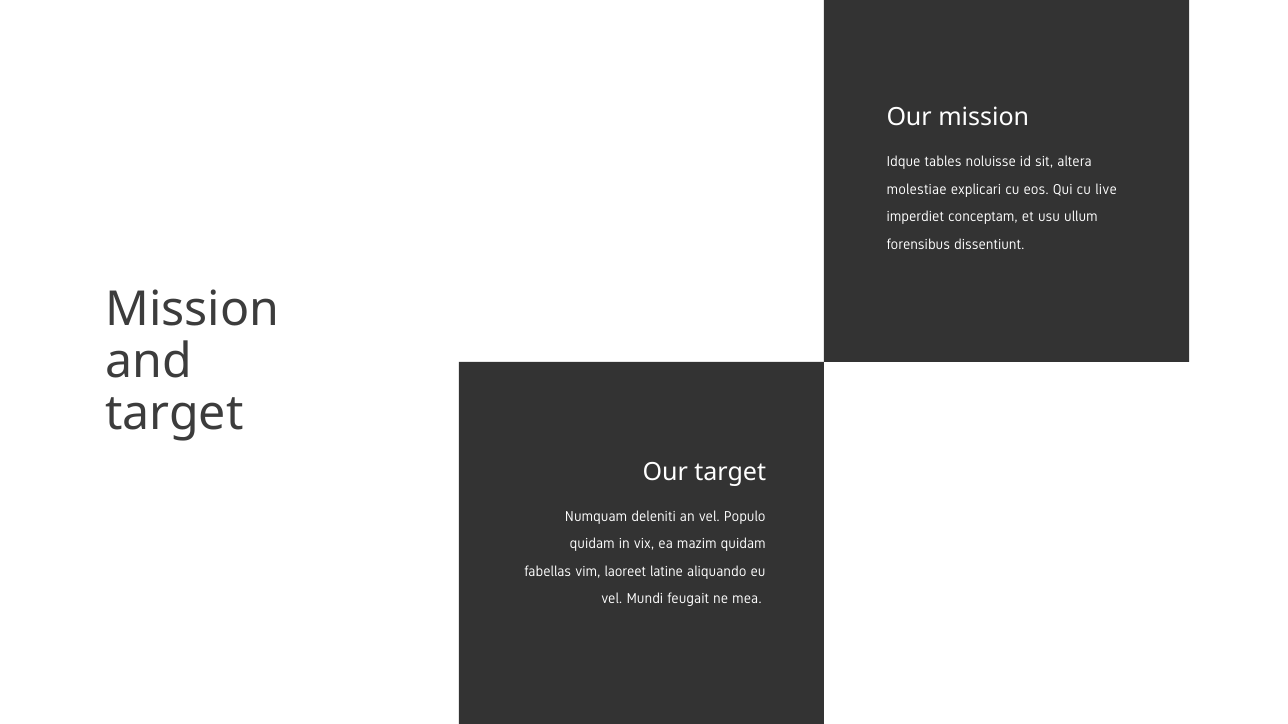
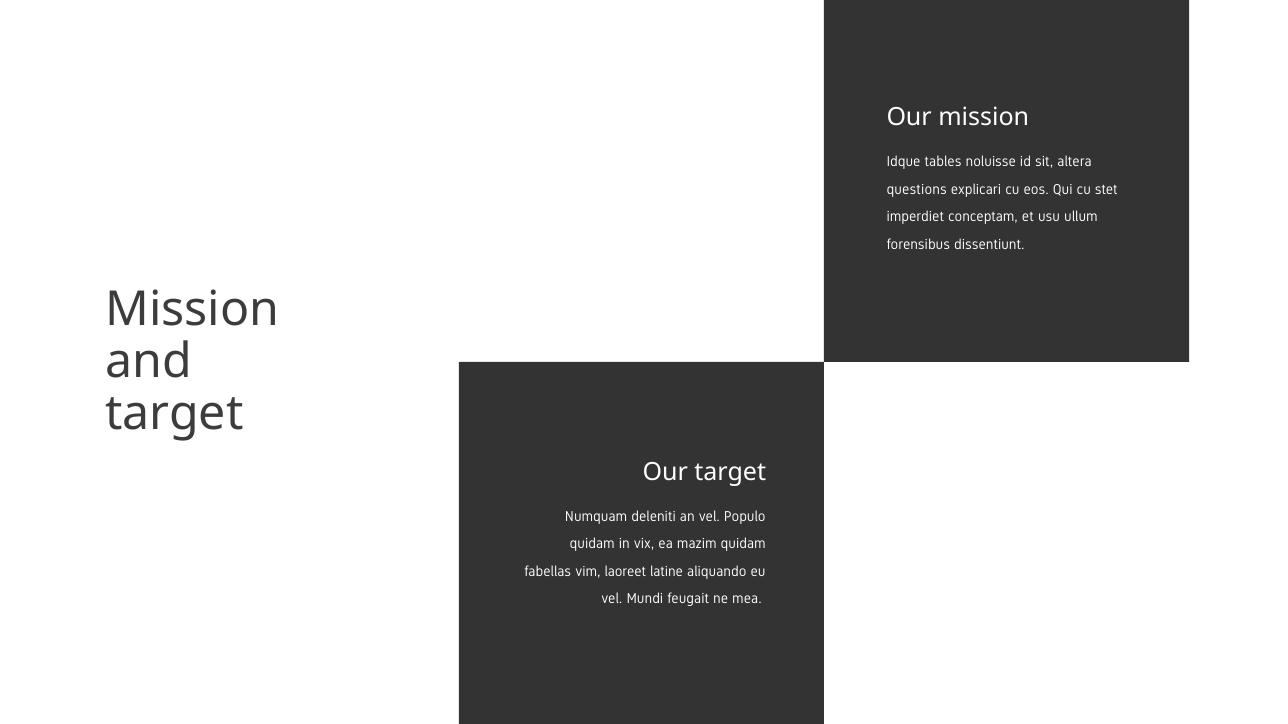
molestiae: molestiae -> questions
live: live -> stet
